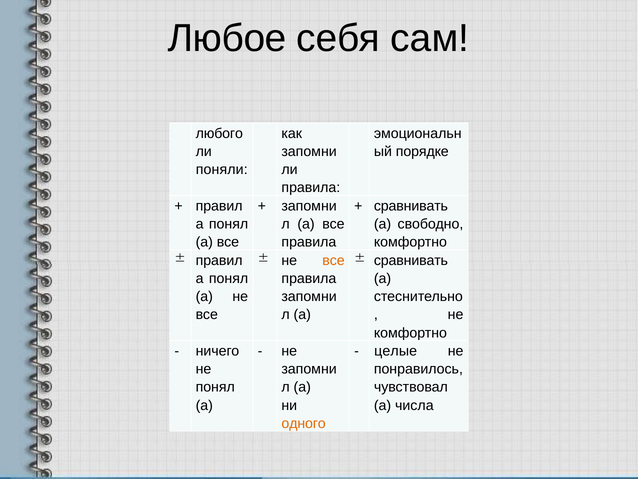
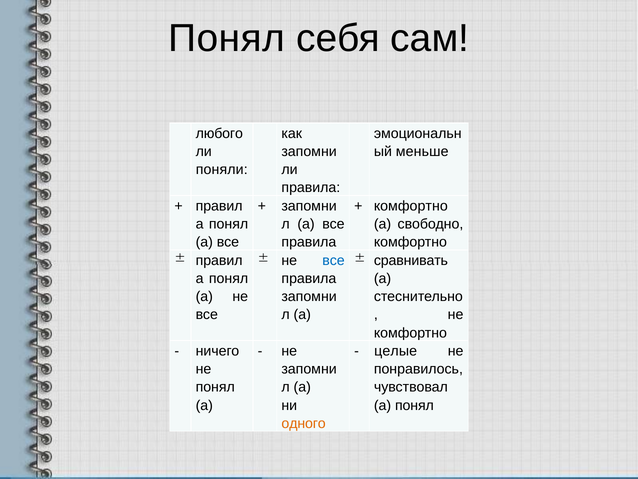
Любое at (227, 38): Любое -> Понял
порядке: порядке -> меньше
сравнивать at (411, 206): сравнивать -> комфортно
все at (334, 260) colour: orange -> blue
числа at (414, 405): числа -> понял
